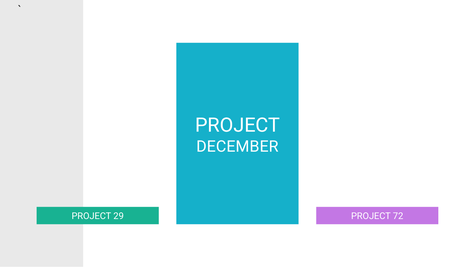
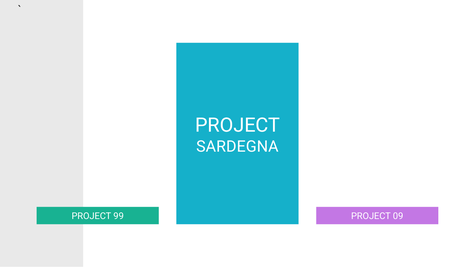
DECEMBER: DECEMBER -> SARDEGNA
29: 29 -> 99
72: 72 -> 09
